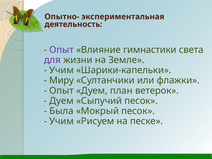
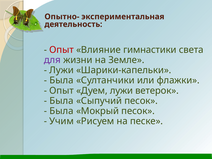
Опыт at (62, 50) colour: purple -> red
Учим at (62, 70): Учим -> Лужи
Миру at (62, 80): Миру -> Была
Дуем план: план -> лужи
Дуем at (61, 101): Дуем -> Была
